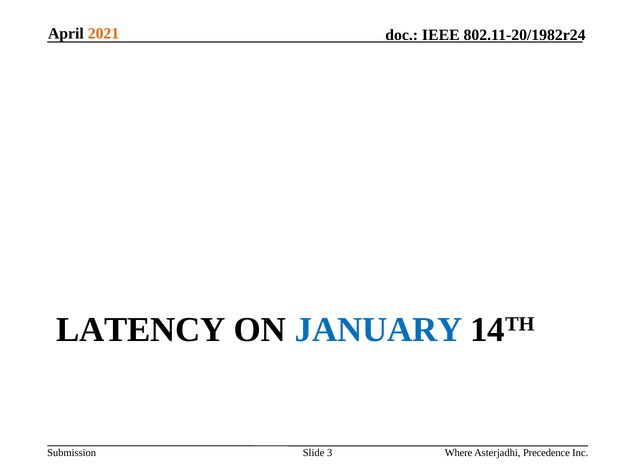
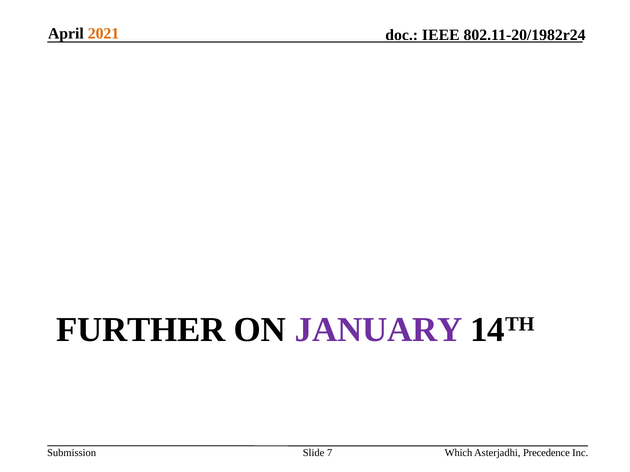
LATENCY: LATENCY -> FURTHER
JANUARY colour: blue -> purple
3: 3 -> 7
Where: Where -> Which
